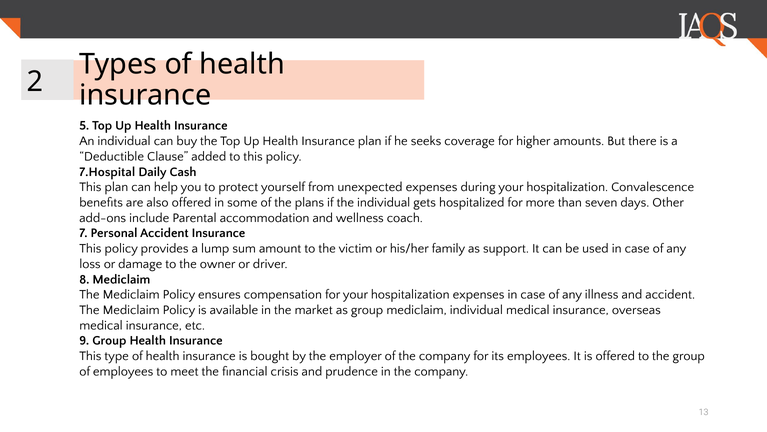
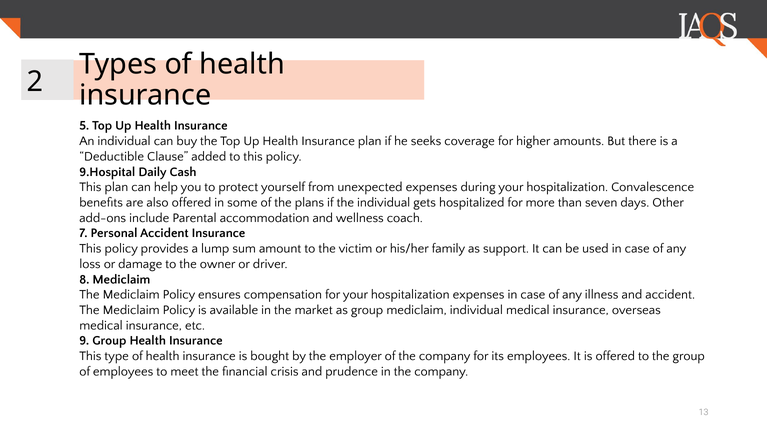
7.Hospital: 7.Hospital -> 9.Hospital
